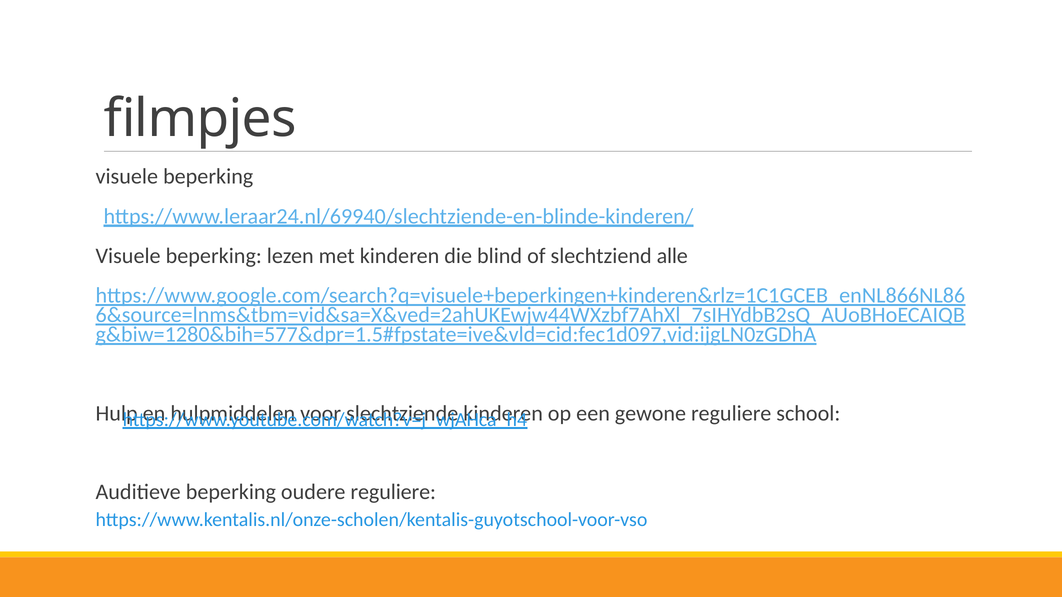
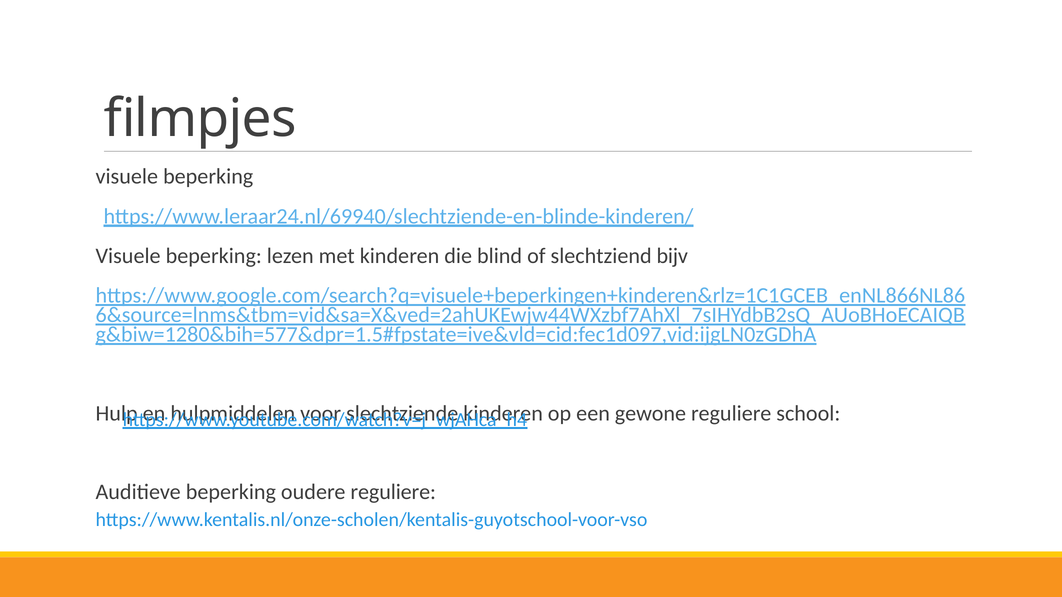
alle: alle -> bijv
